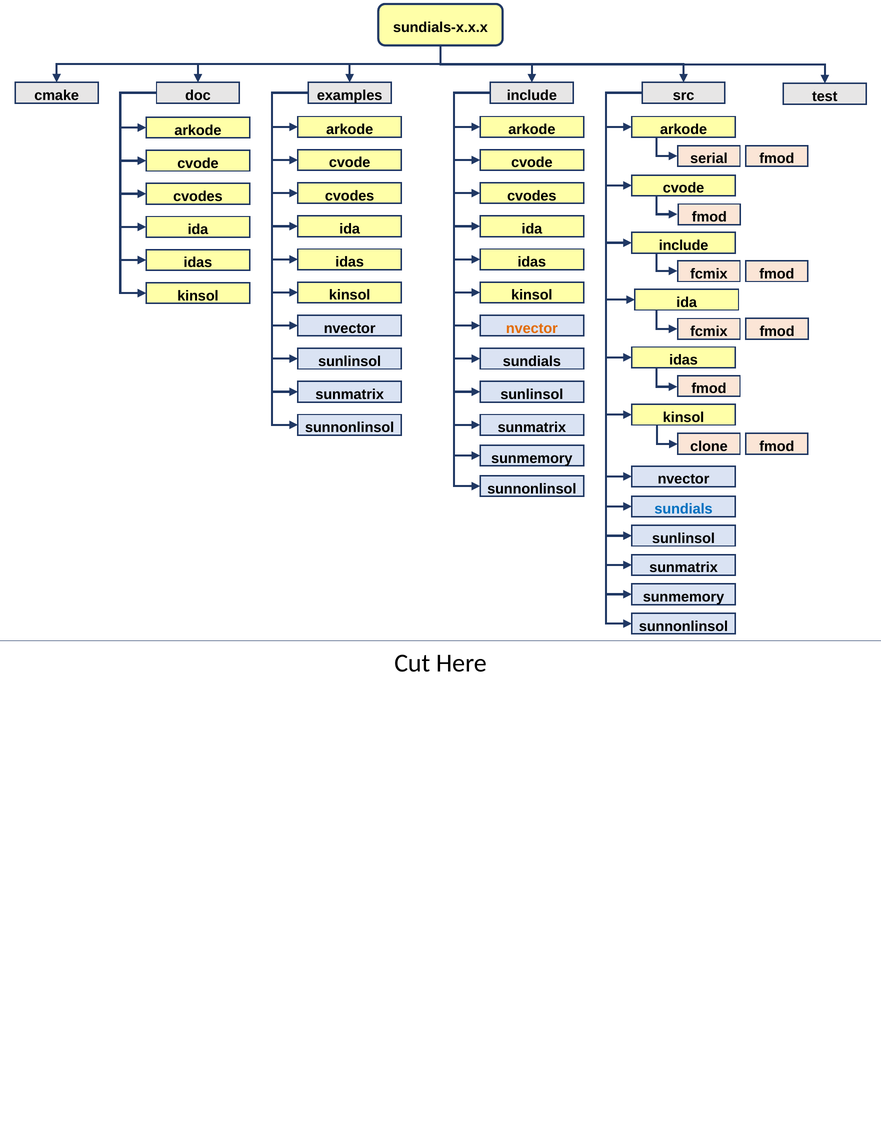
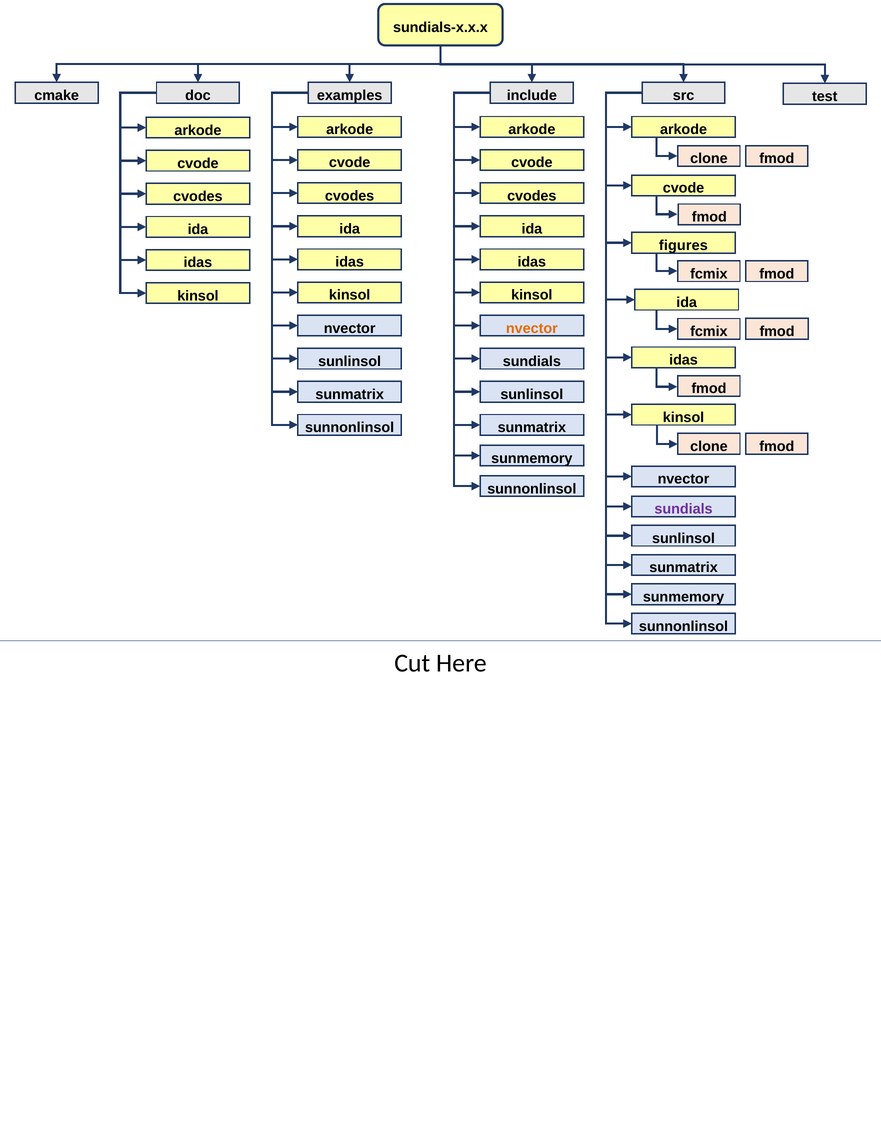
serial at (709, 159): serial -> clone
include at (684, 246): include -> figures
sundials at (684, 509) colour: blue -> purple
